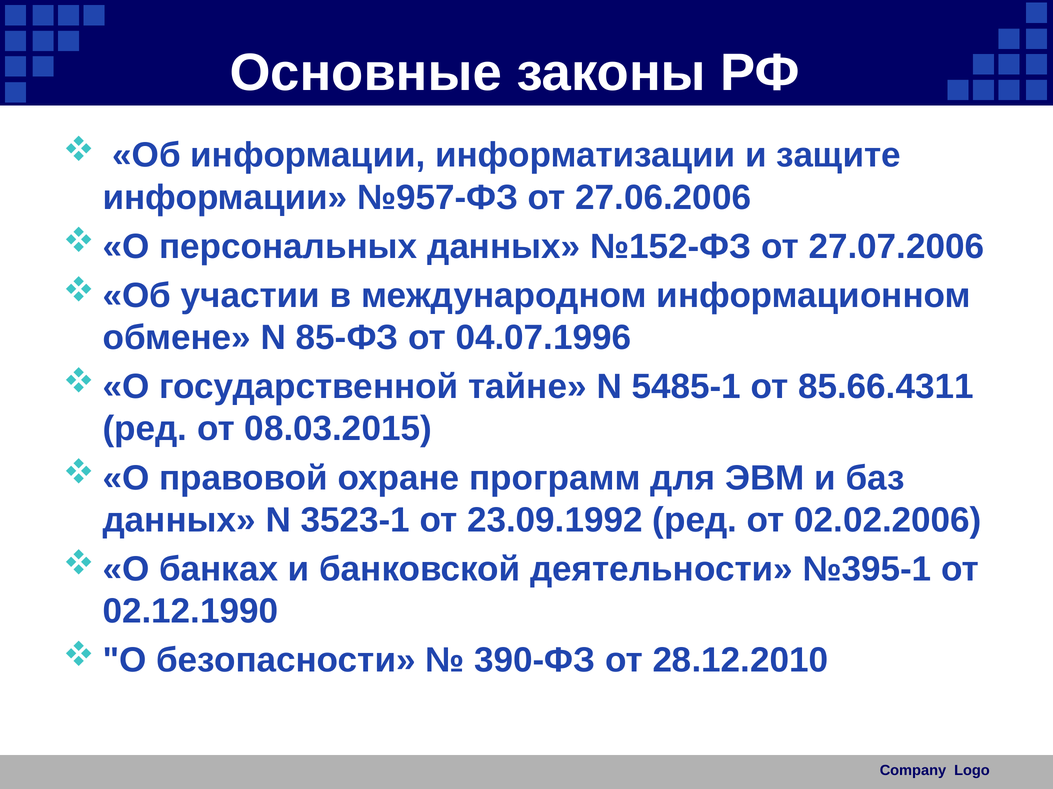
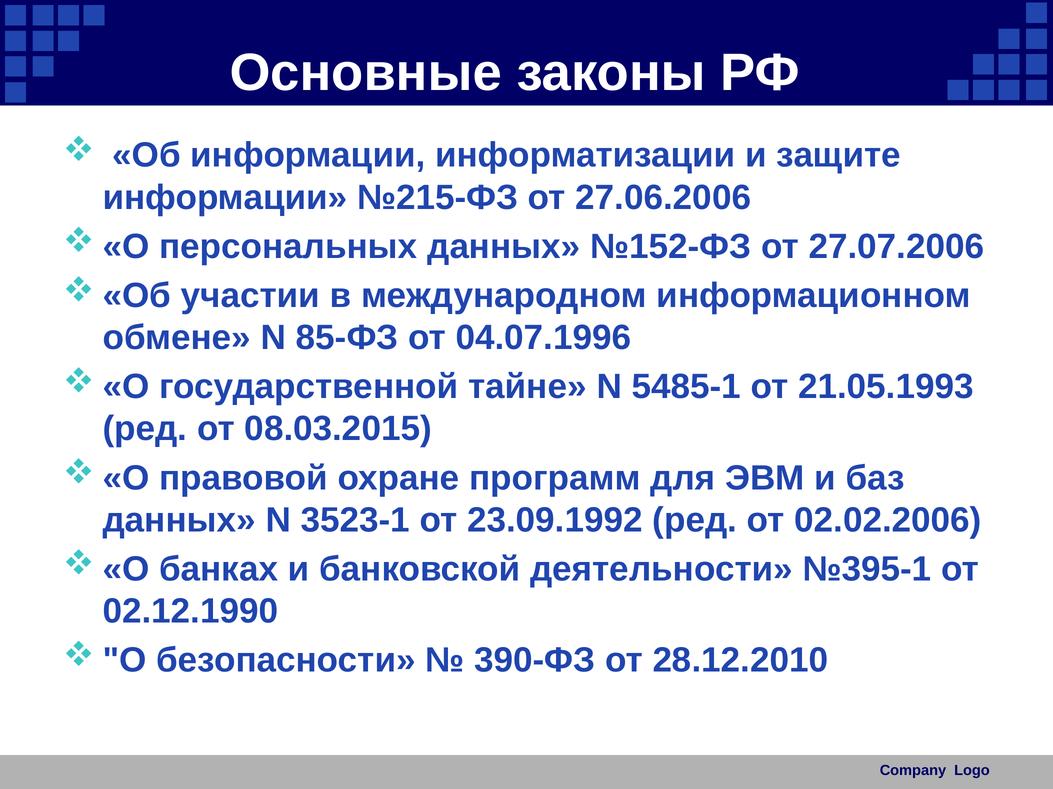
№957-ФЗ: №957-ФЗ -> №215-ФЗ
85.66.4311: 85.66.4311 -> 21.05.1993
